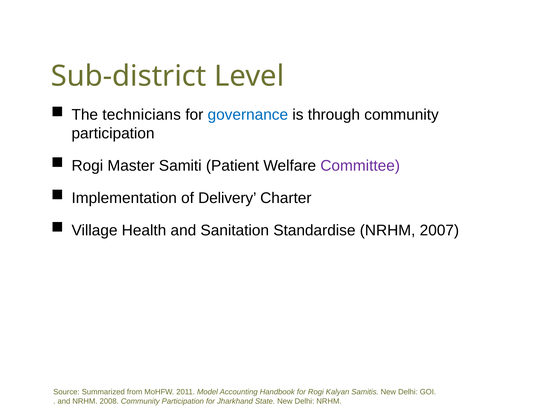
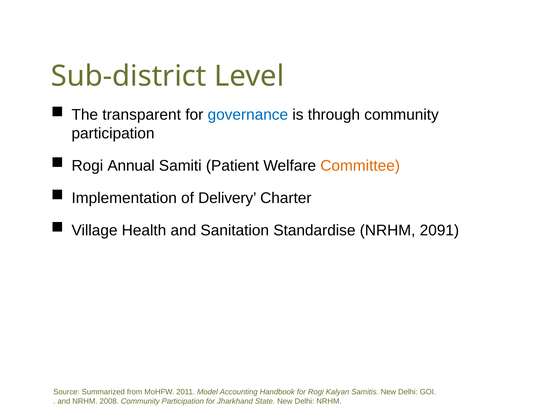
technicians: technicians -> transparent
Master: Master -> Annual
Committee colour: purple -> orange
2007: 2007 -> 2091
